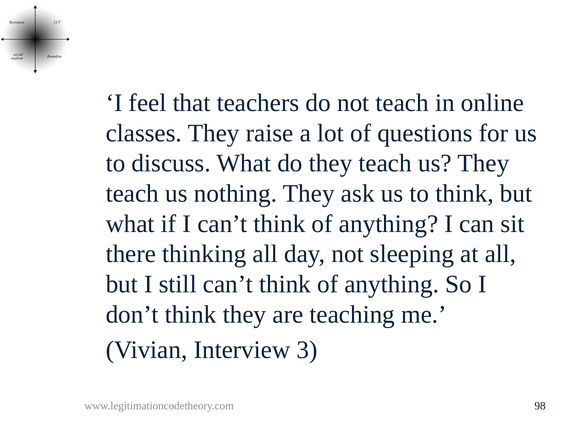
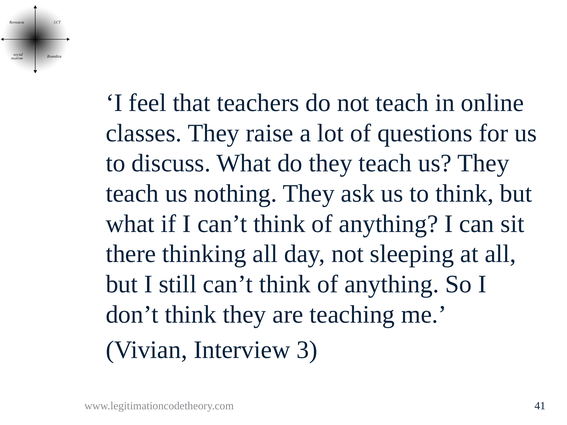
98: 98 -> 41
